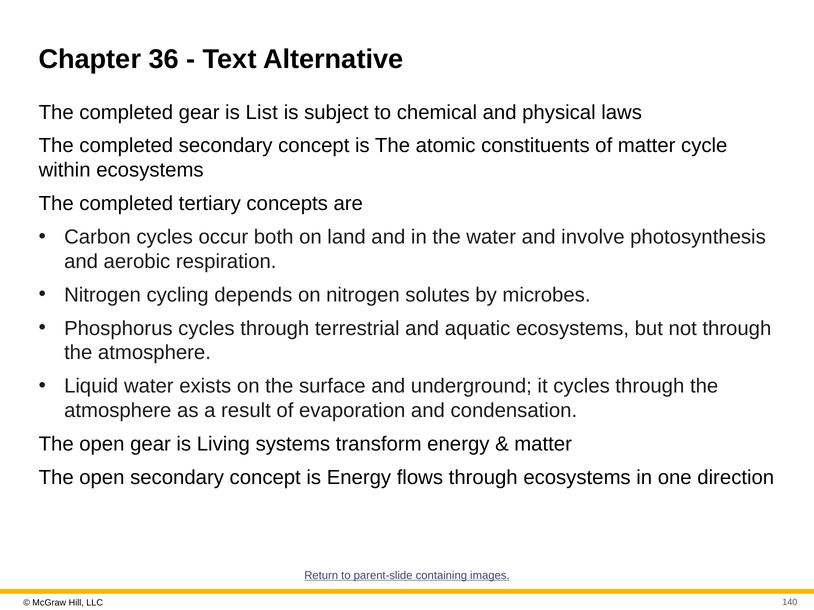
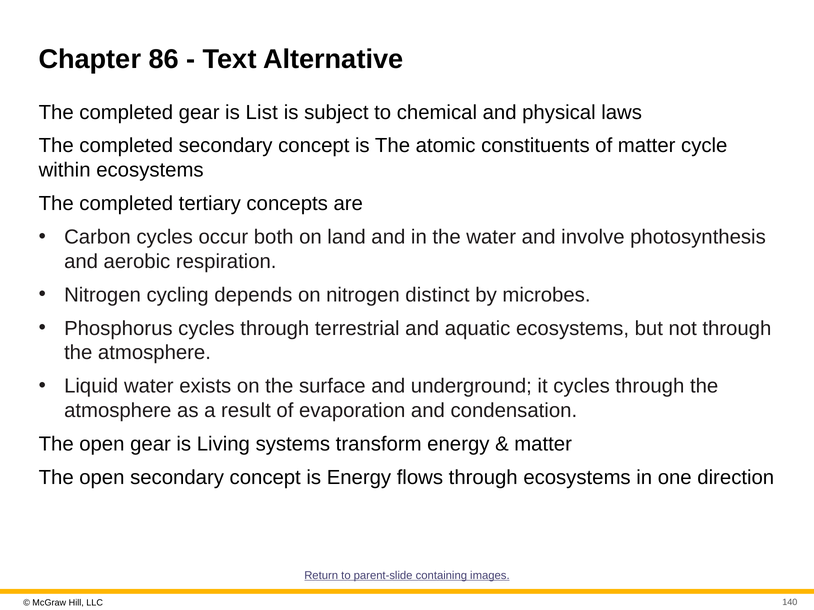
36: 36 -> 86
solutes: solutes -> distinct
